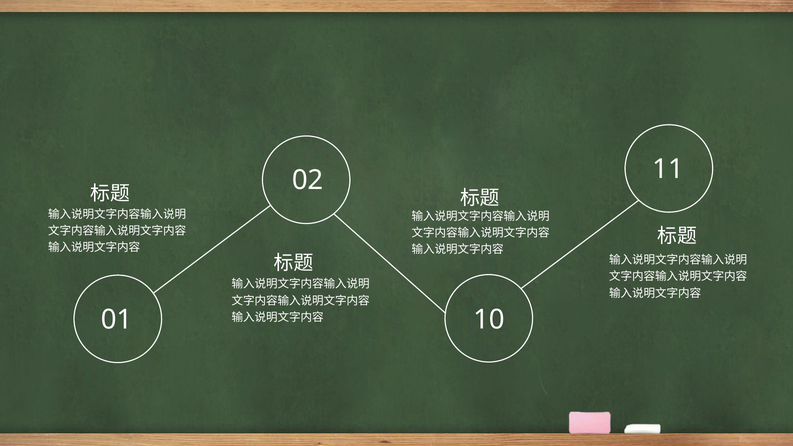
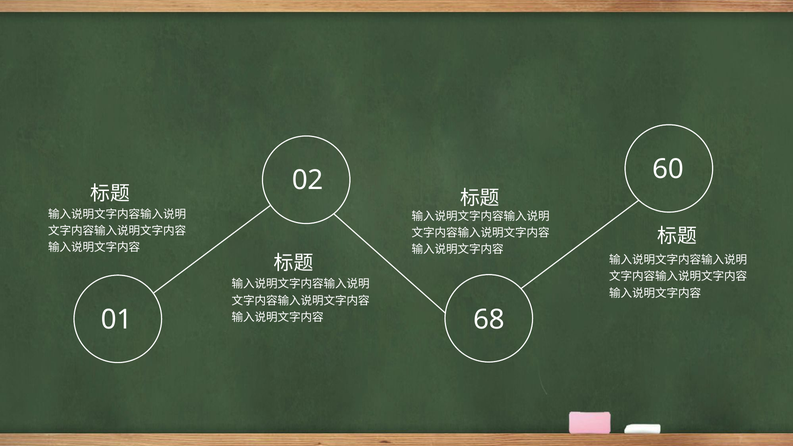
11: 11 -> 60
10: 10 -> 68
